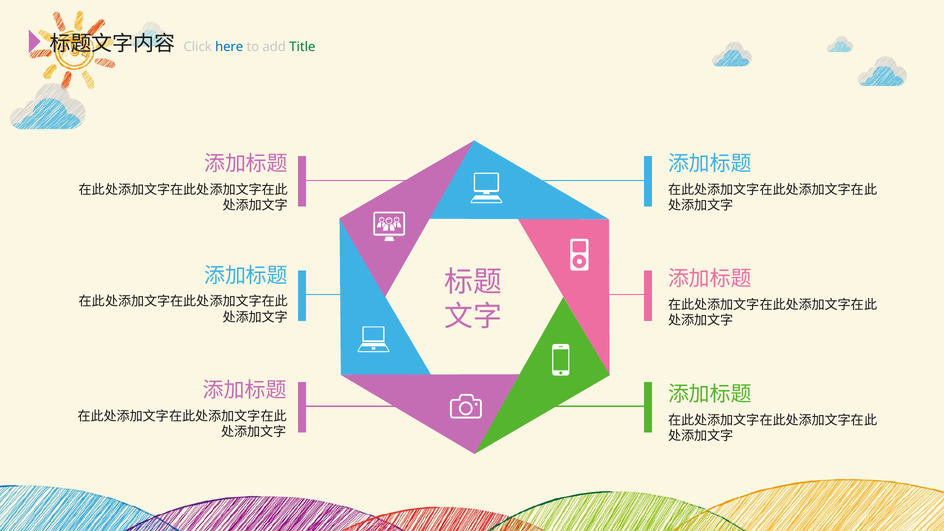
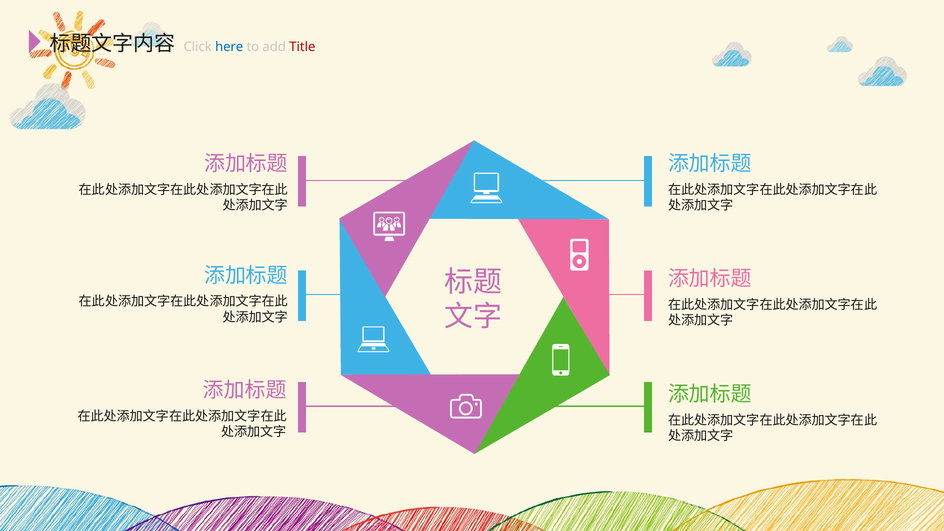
Title colour: green -> red
